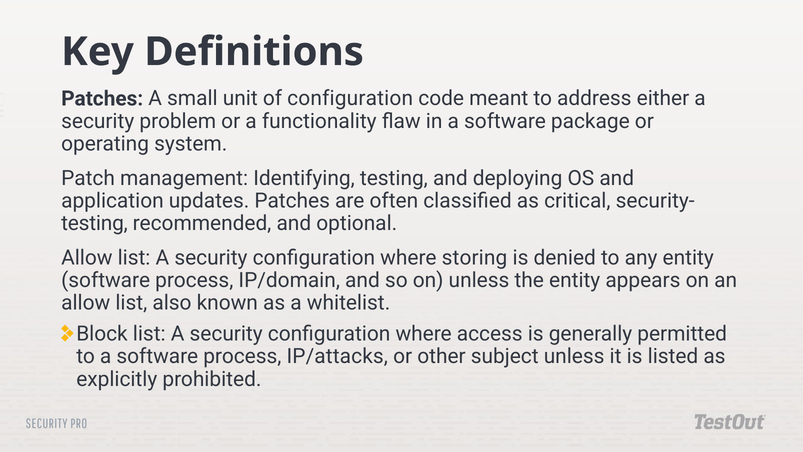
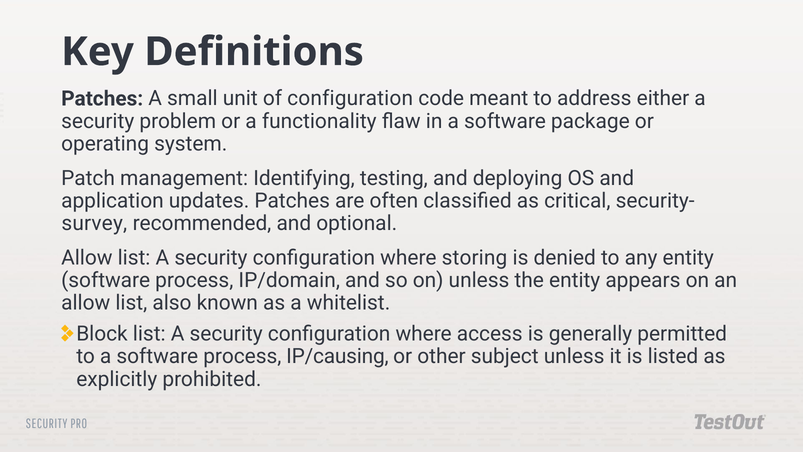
testing at (95, 223): testing -> survey
IP/attacks: IP/attacks -> IP/causing
